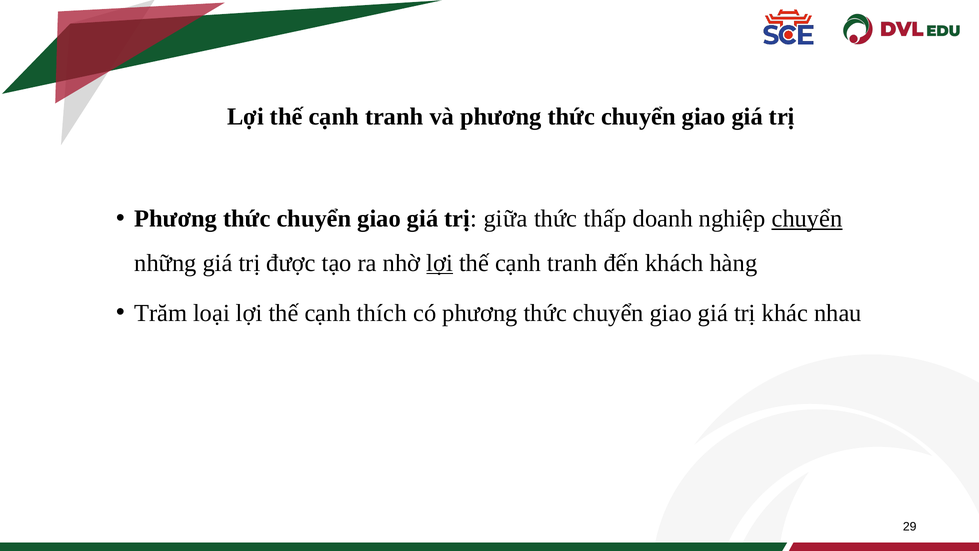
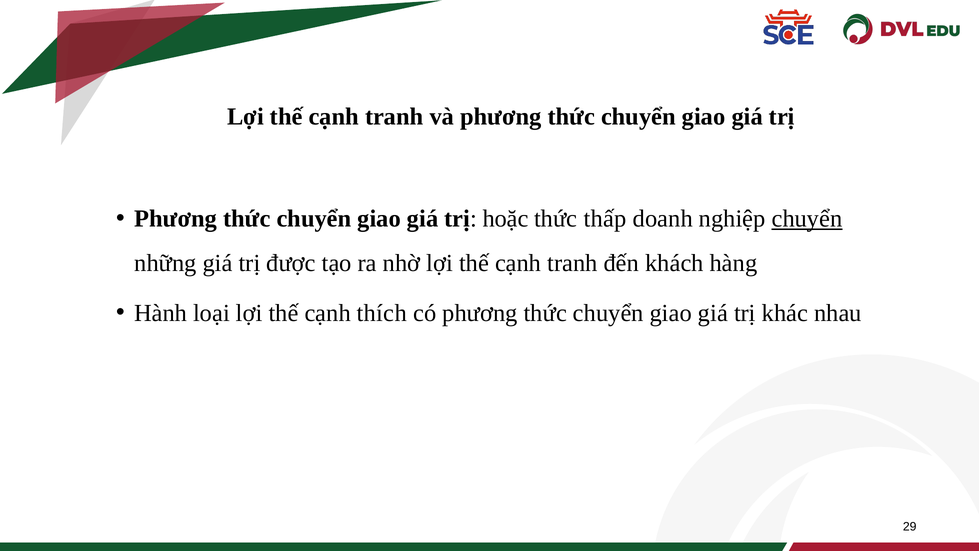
giữa: giữa -> hoặc
lợi at (440, 263) underline: present -> none
Trăm: Trăm -> Hành
